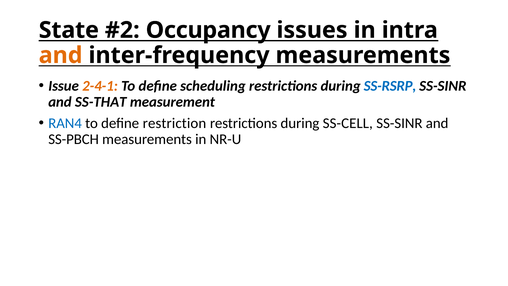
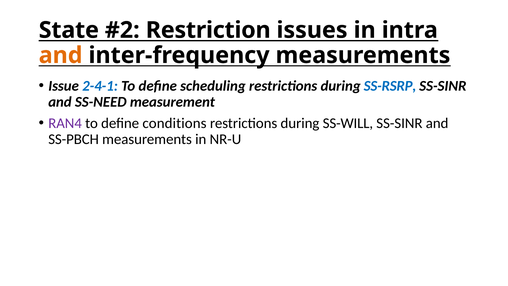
Occupancy: Occupancy -> Restriction
2-4-1 colour: orange -> blue
SS-THAT: SS-THAT -> SS-NEED
RAN4 colour: blue -> purple
restriction: restriction -> conditions
SS-CELL: SS-CELL -> SS-WILL
